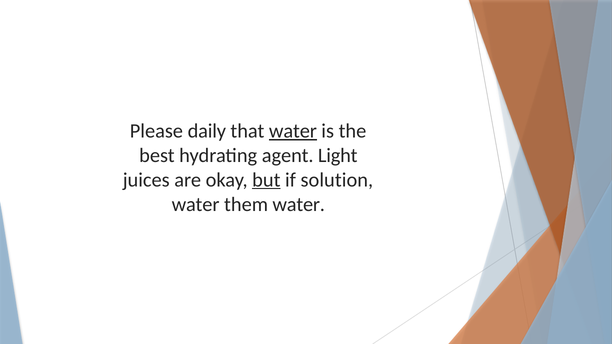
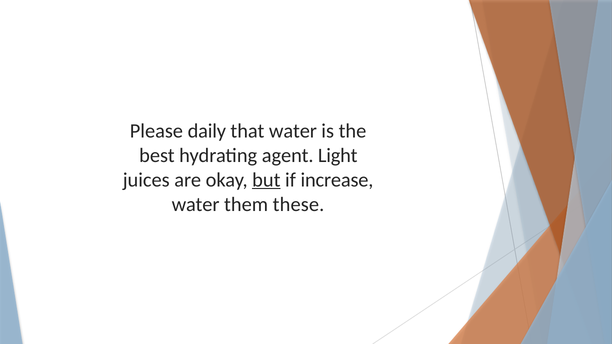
water at (293, 131) underline: present -> none
solution: solution -> increase
them water: water -> these
